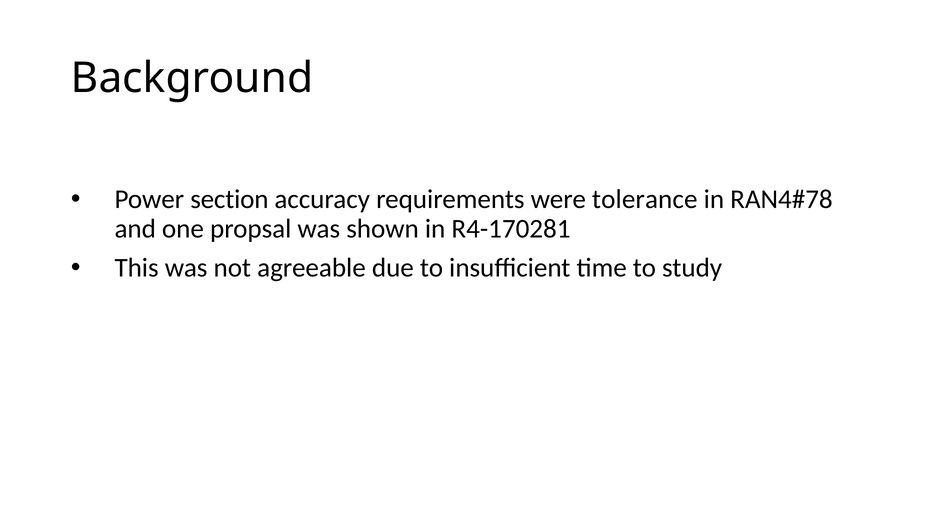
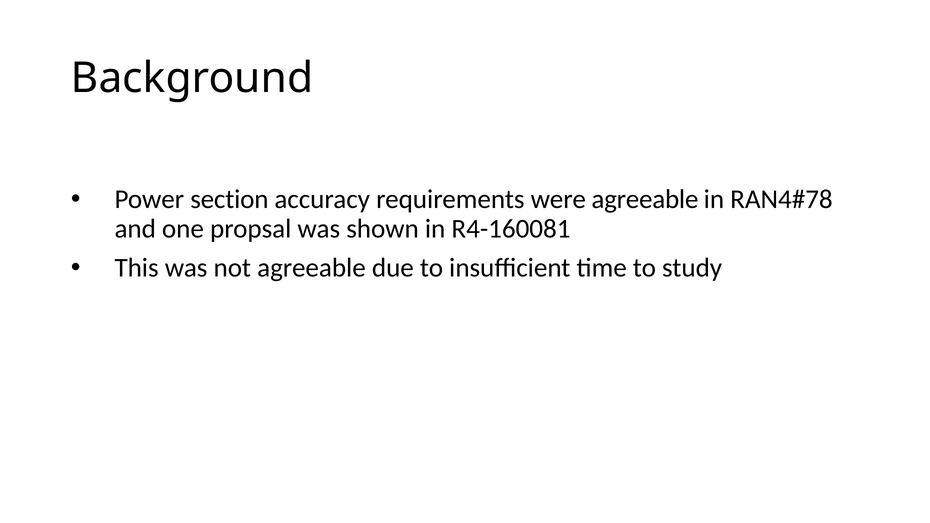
were tolerance: tolerance -> agreeable
R4-170281: R4-170281 -> R4-160081
